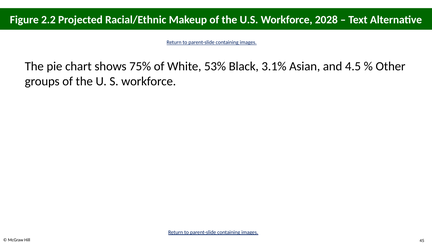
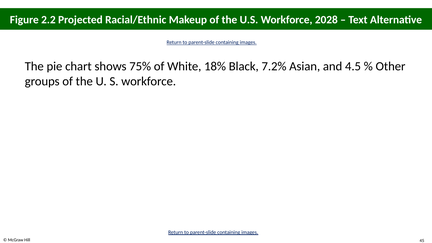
53%: 53% -> 18%
3.1%: 3.1% -> 7.2%
